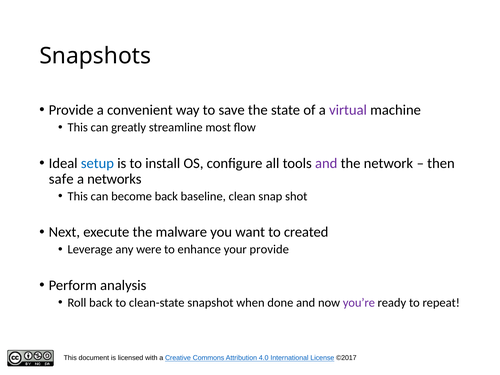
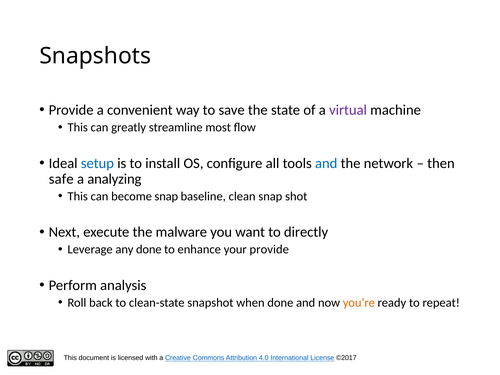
and at (326, 163) colour: purple -> blue
networks: networks -> analyzing
become back: back -> snap
created: created -> directly
any were: were -> done
you’re colour: purple -> orange
